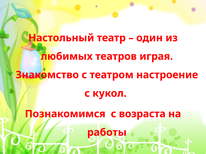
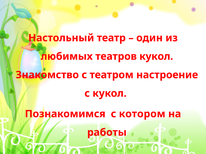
театров играя: играя -> кукол
возраста: возраста -> котором
